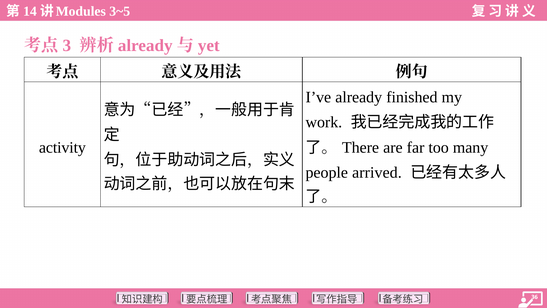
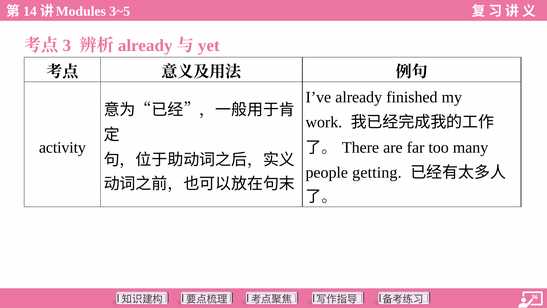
arrived: arrived -> getting
